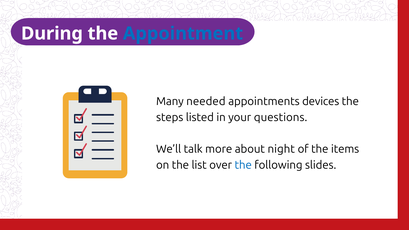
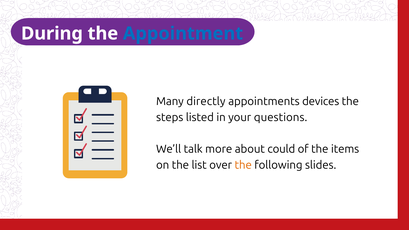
needed: needed -> directly
night: night -> could
the at (243, 165) colour: blue -> orange
